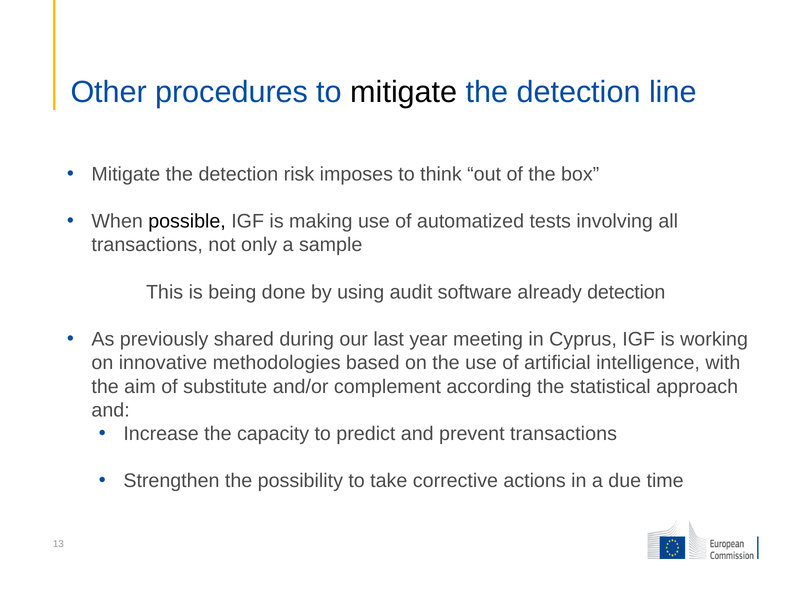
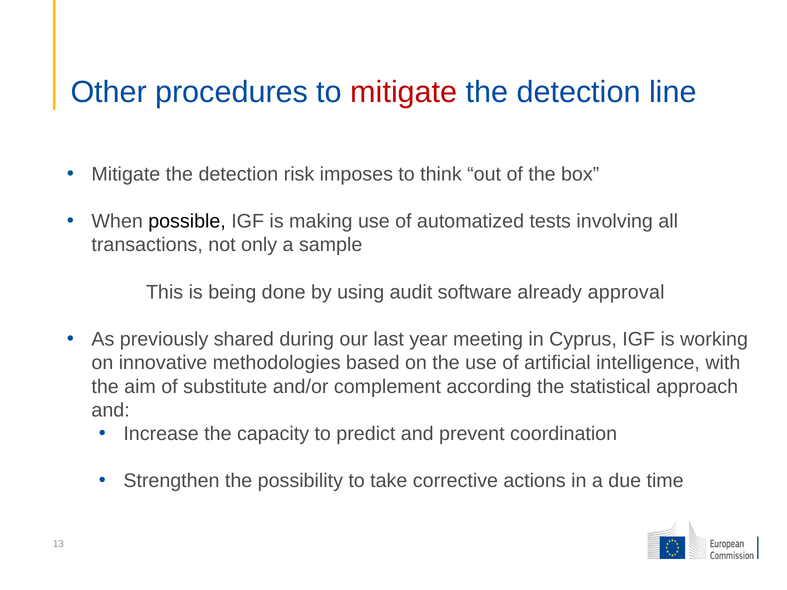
mitigate at (404, 92) colour: black -> red
already detection: detection -> approval
prevent transactions: transactions -> coordination
